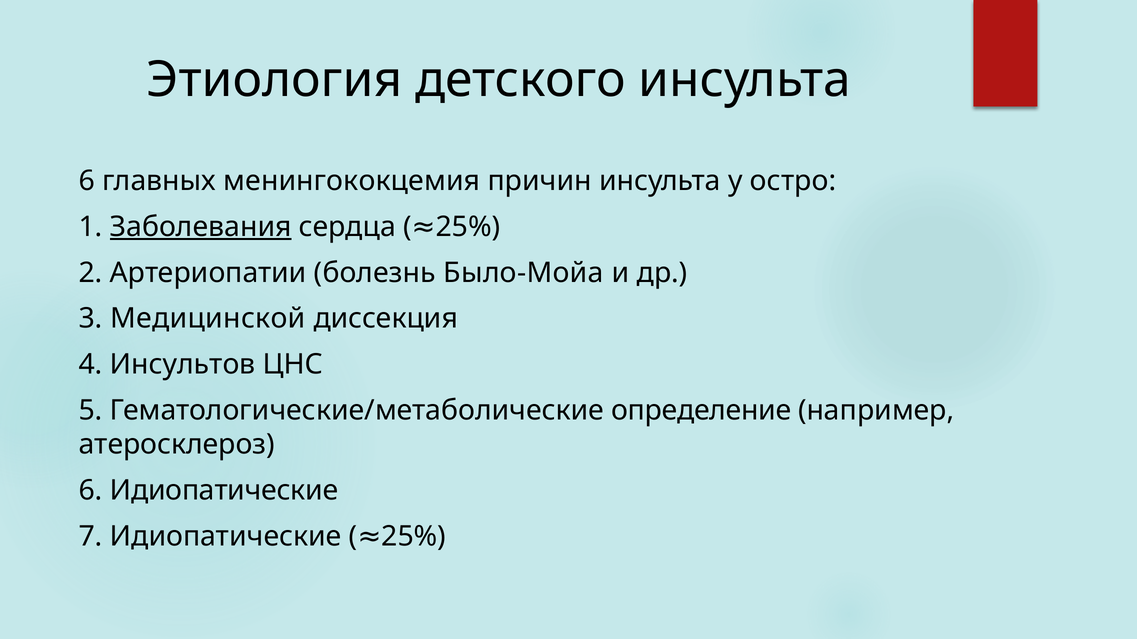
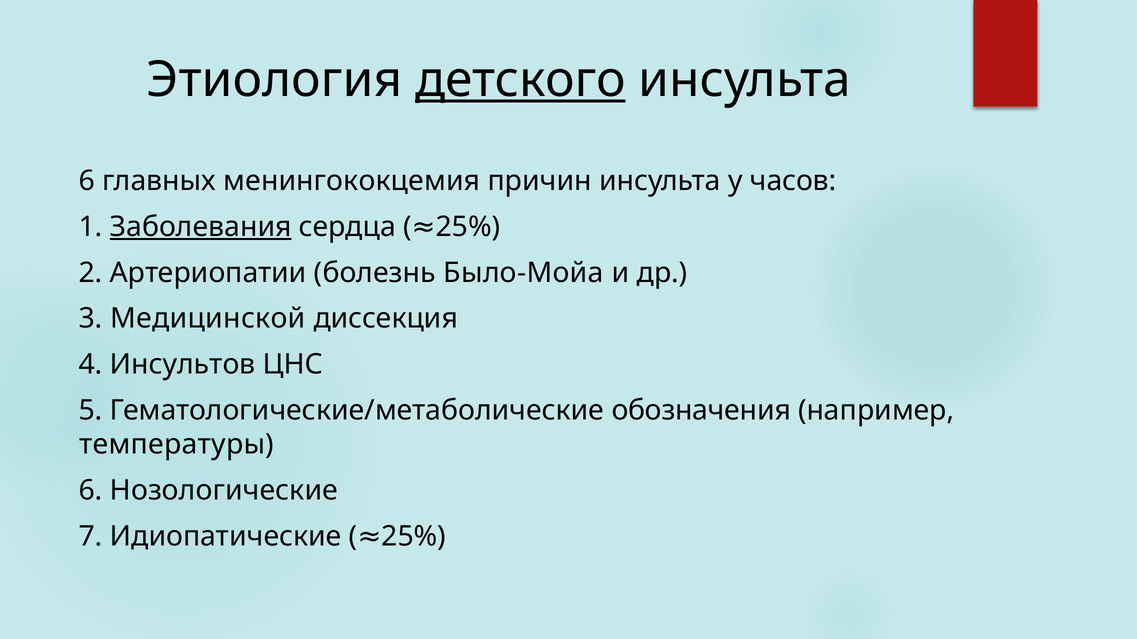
детского underline: none -> present
остро: остро -> часов
определение: определение -> обозначения
атеросклероз: атеросклероз -> температуры
6 Идиопатические: Идиопатические -> Нозологические
